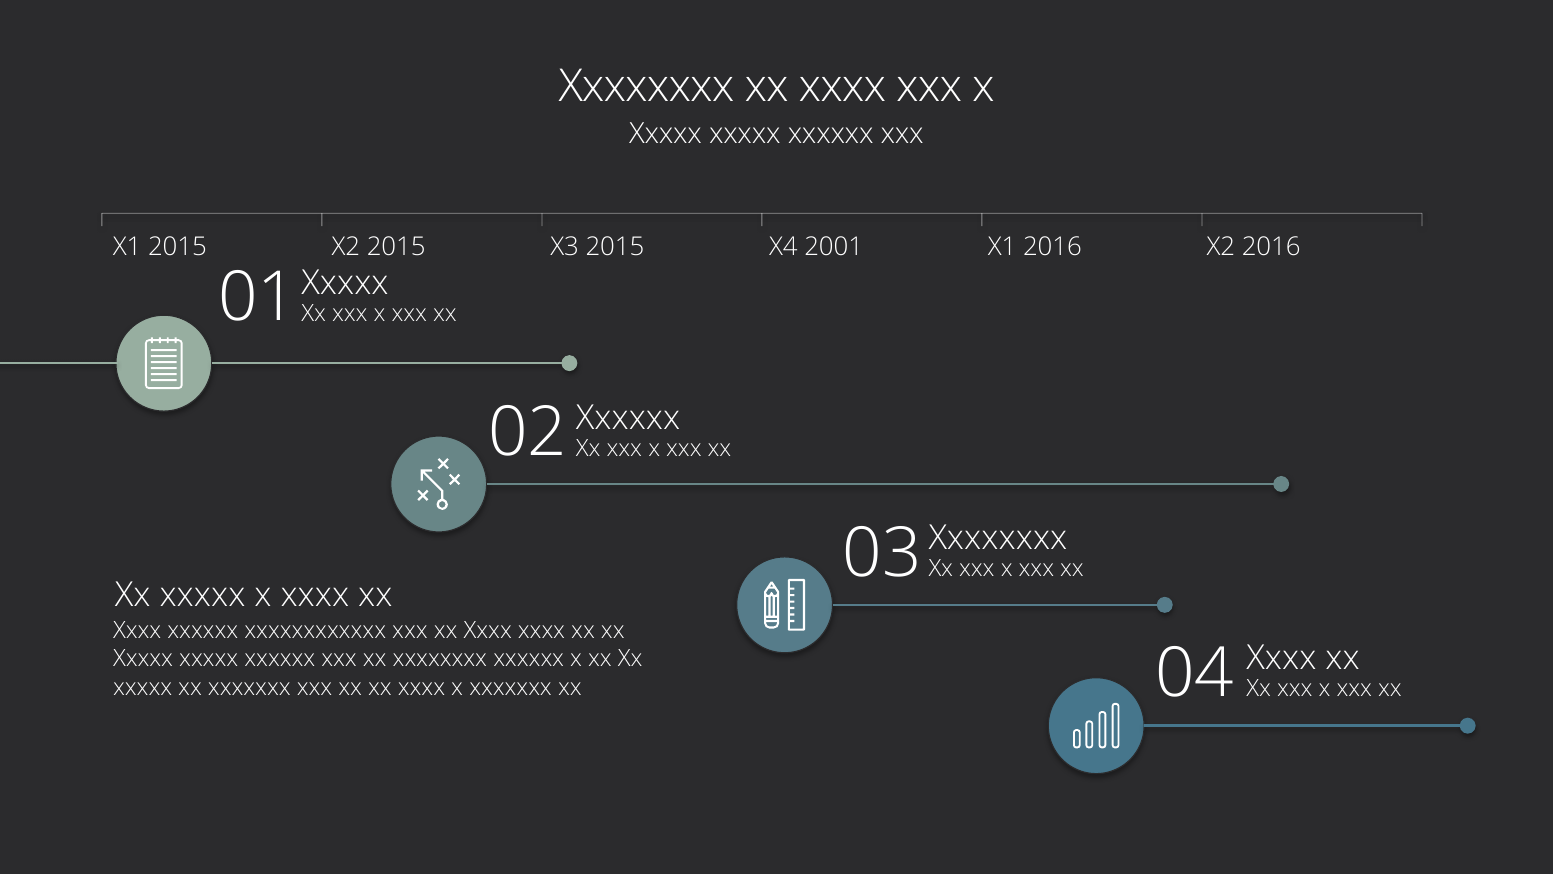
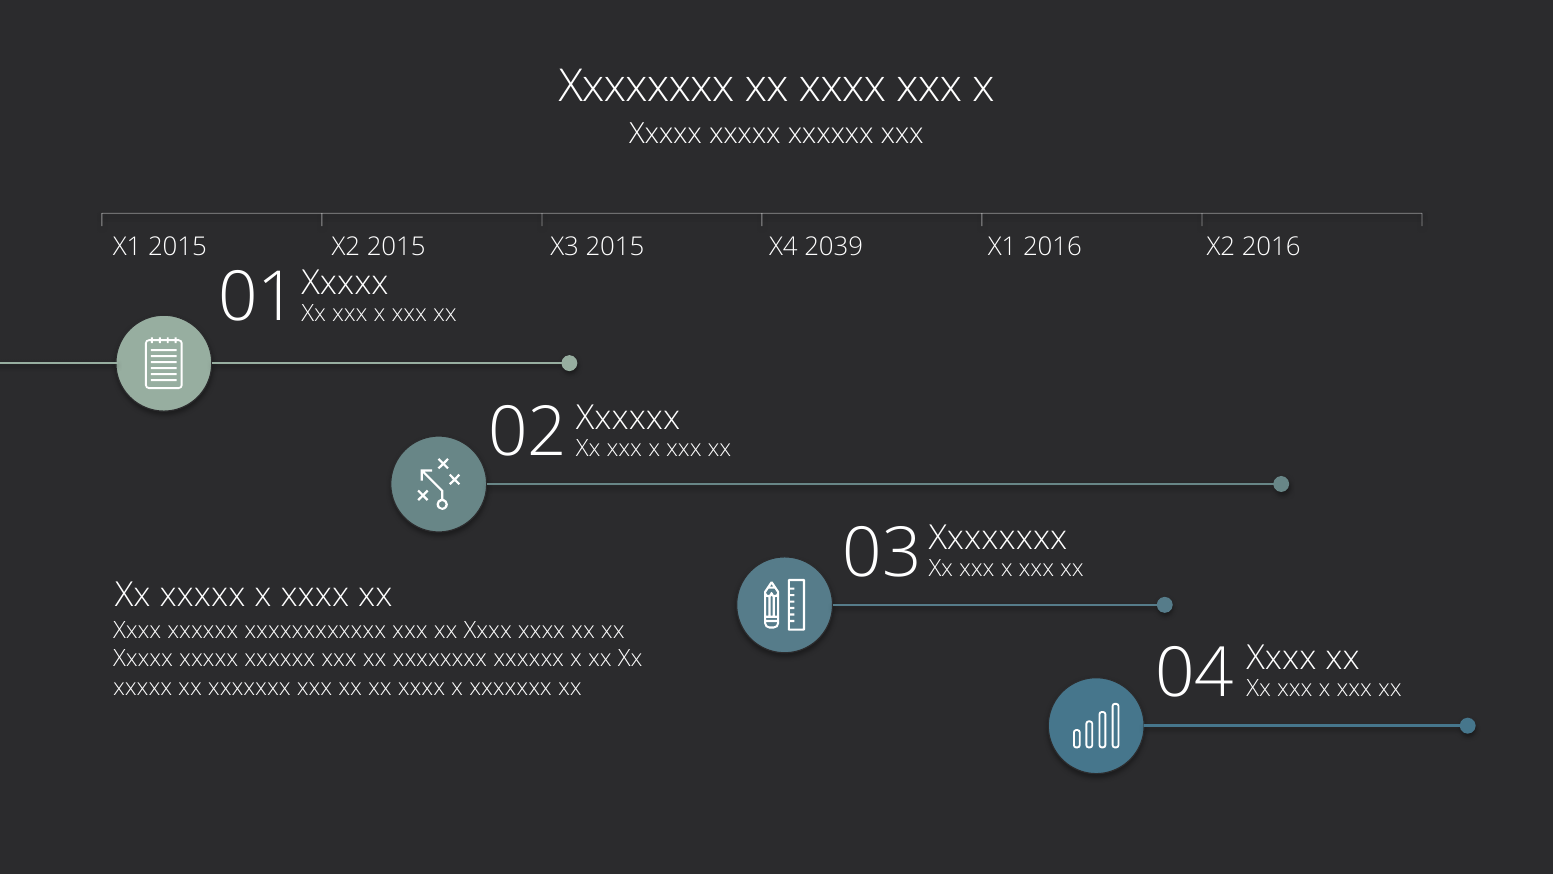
2001: 2001 -> 2039
